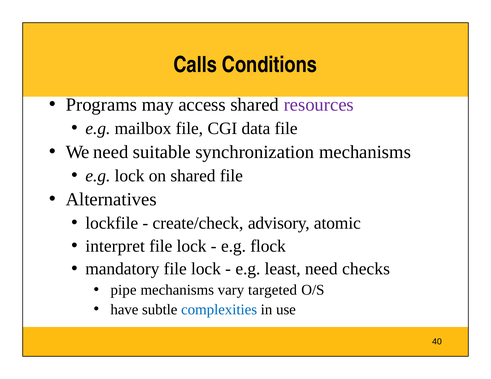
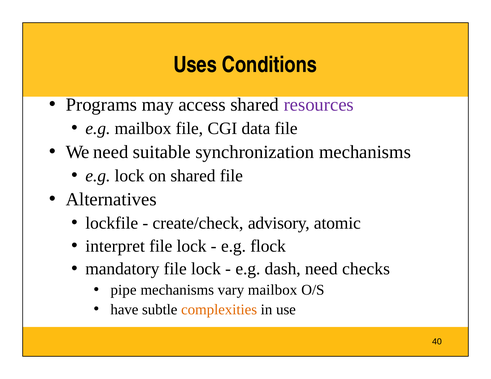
Calls: Calls -> Uses
least: least -> dash
vary targeted: targeted -> mailbox
complexities colour: blue -> orange
